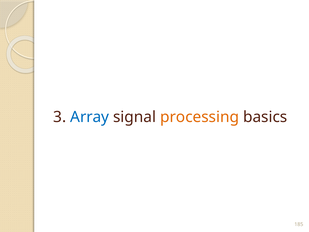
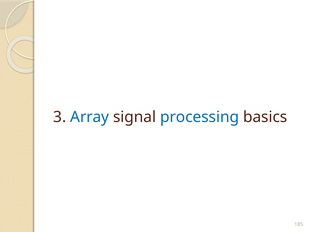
processing colour: orange -> blue
